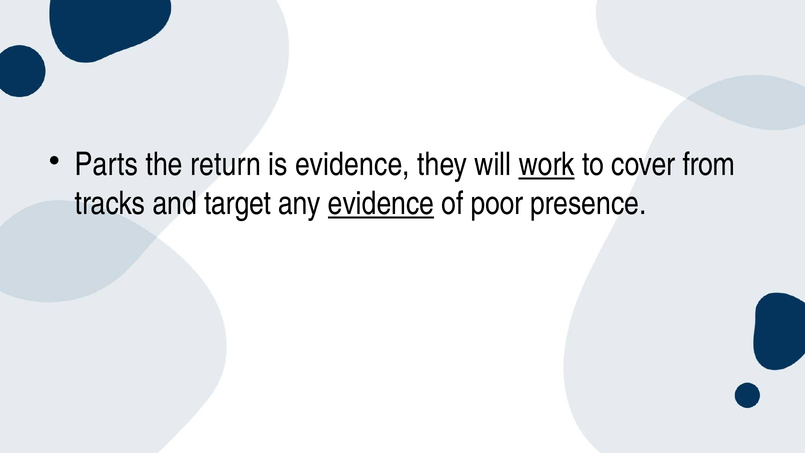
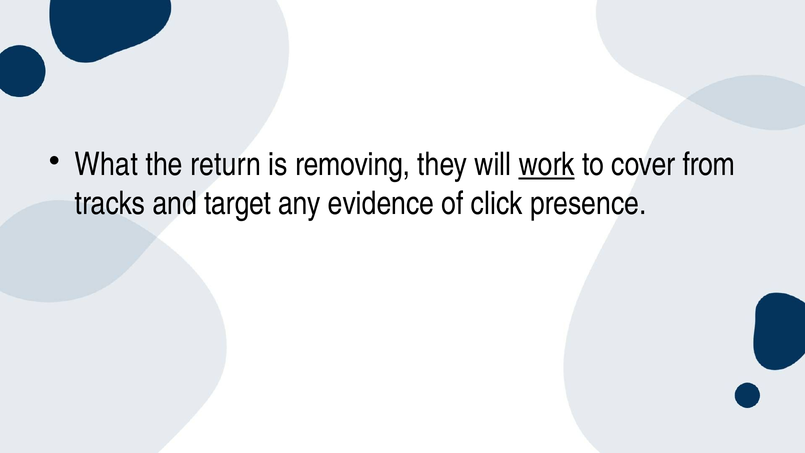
Parts: Parts -> What
is evidence: evidence -> removing
evidence at (381, 203) underline: present -> none
poor: poor -> click
